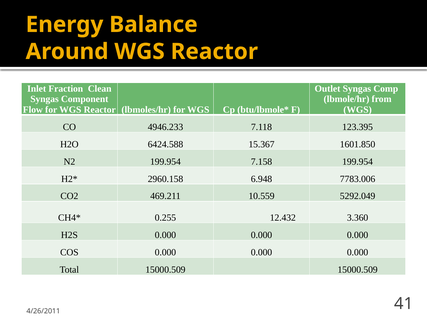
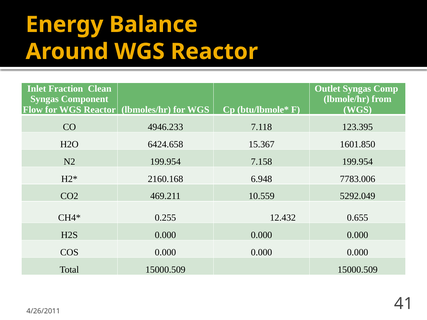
6424.588: 6424.588 -> 6424.658
2960.158: 2960.158 -> 2160.168
3.360: 3.360 -> 0.655
